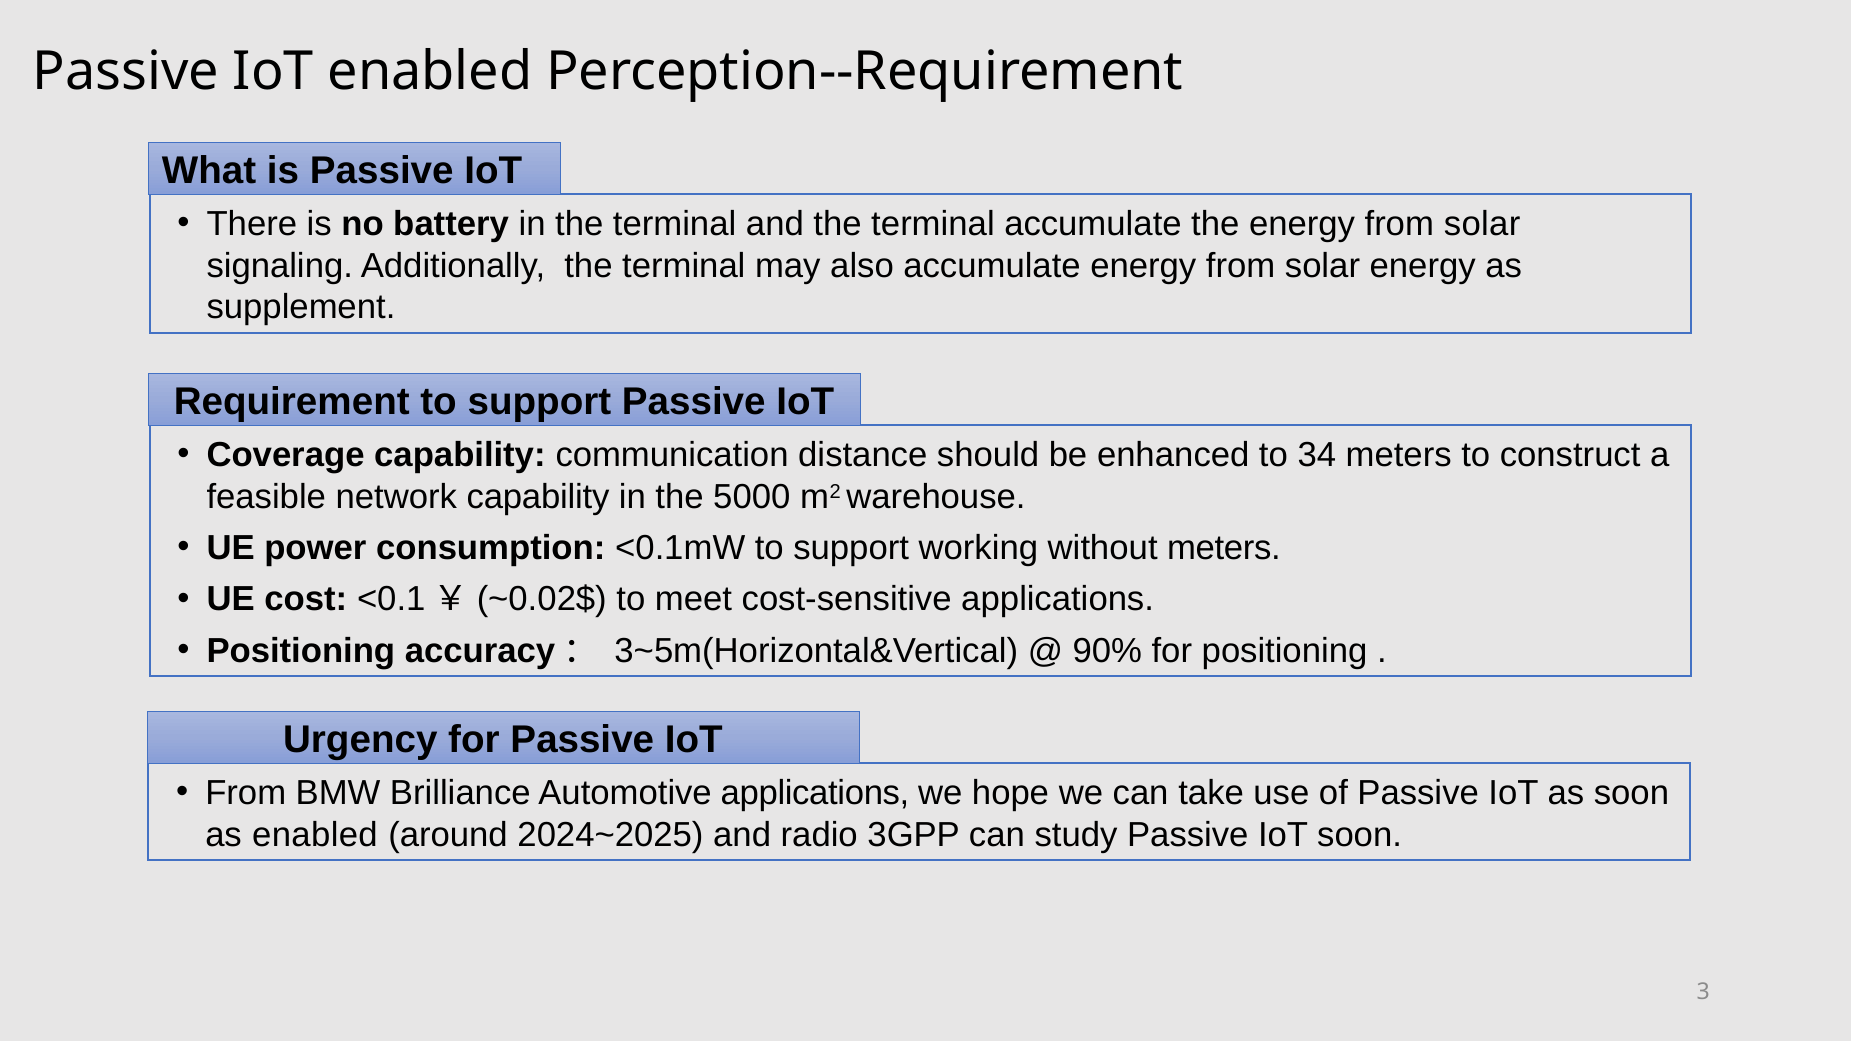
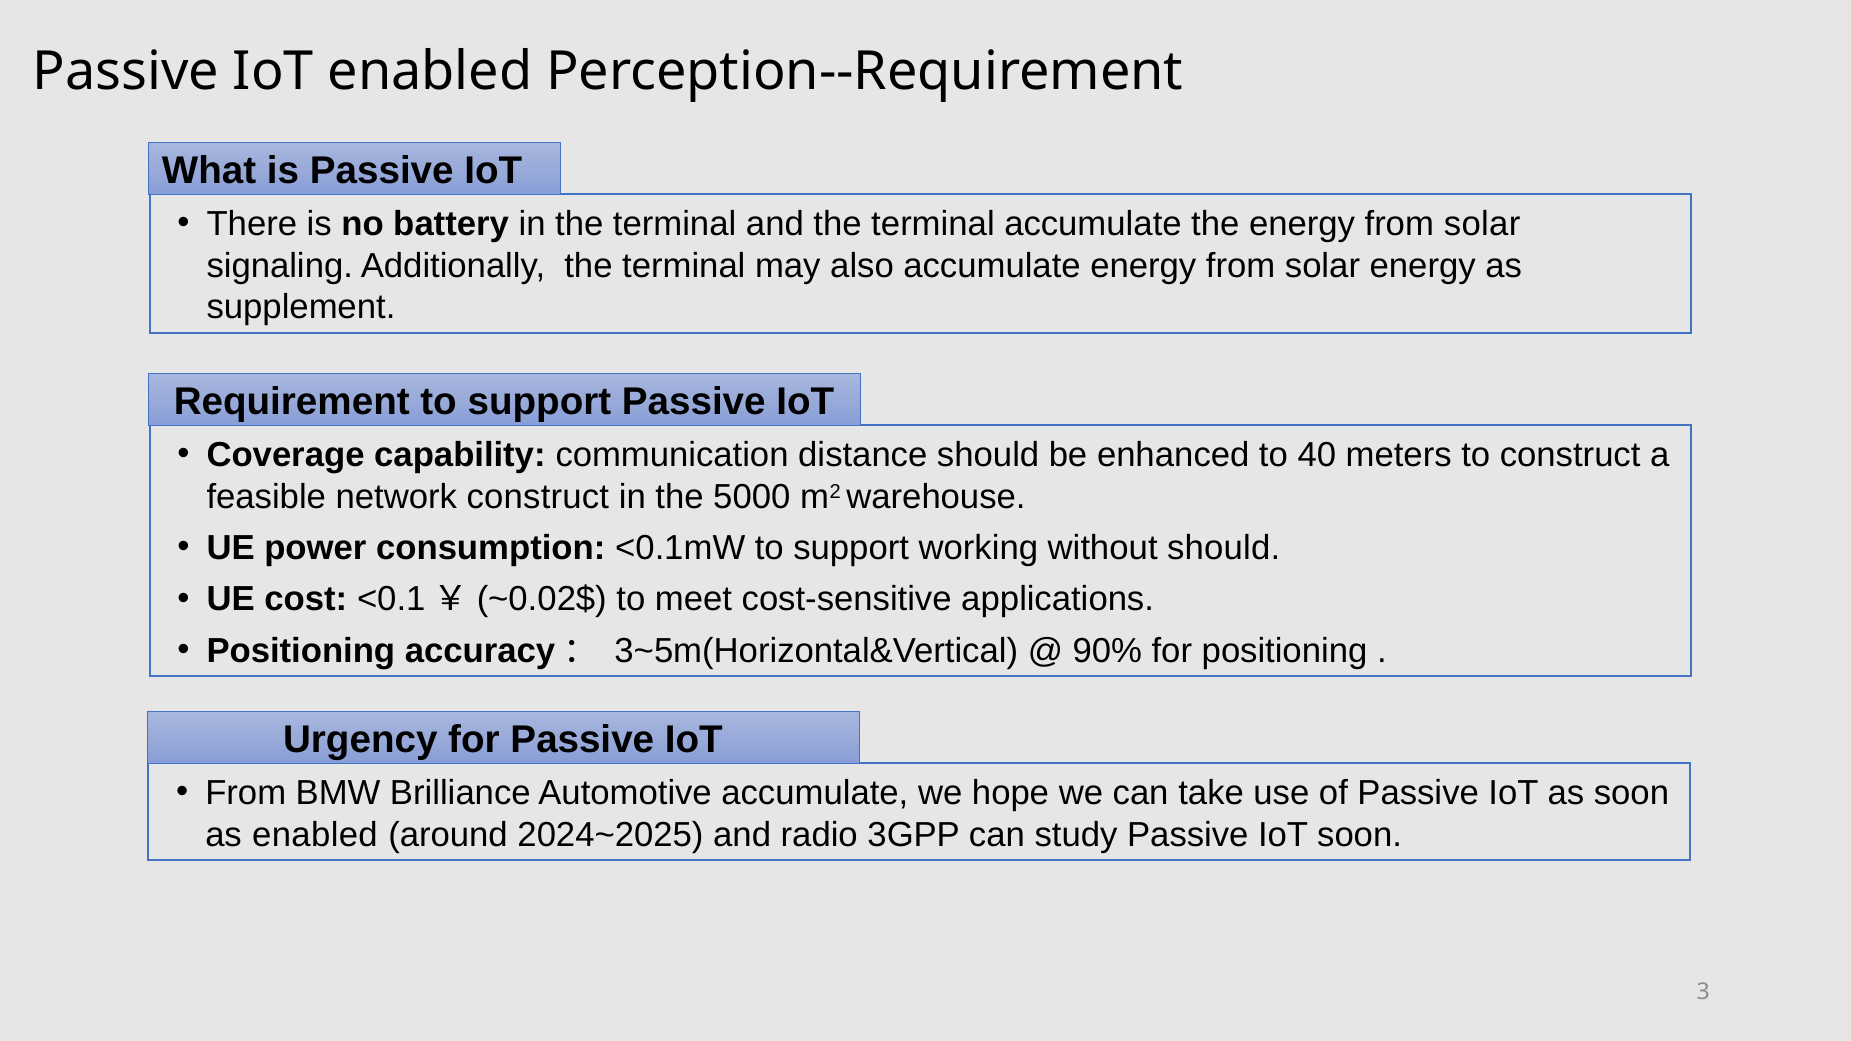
34: 34 -> 40
network capability: capability -> construct
without meters: meters -> should
Automotive applications: applications -> accumulate
